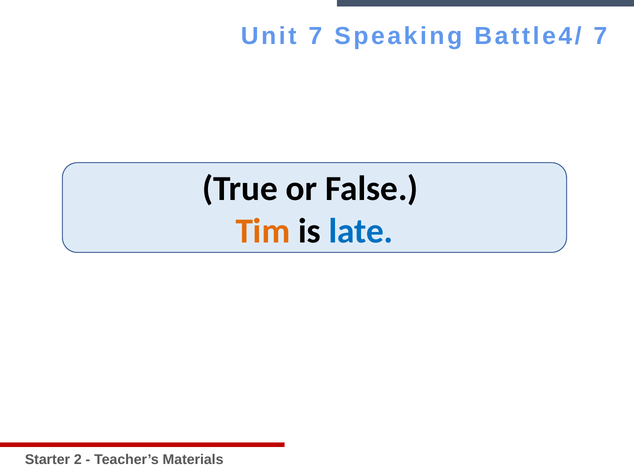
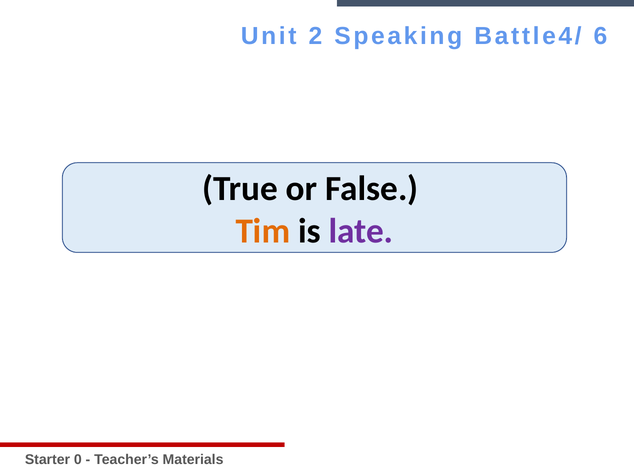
Unit 7: 7 -> 2
Battle4/ 7: 7 -> 6
late colour: blue -> purple
2: 2 -> 0
